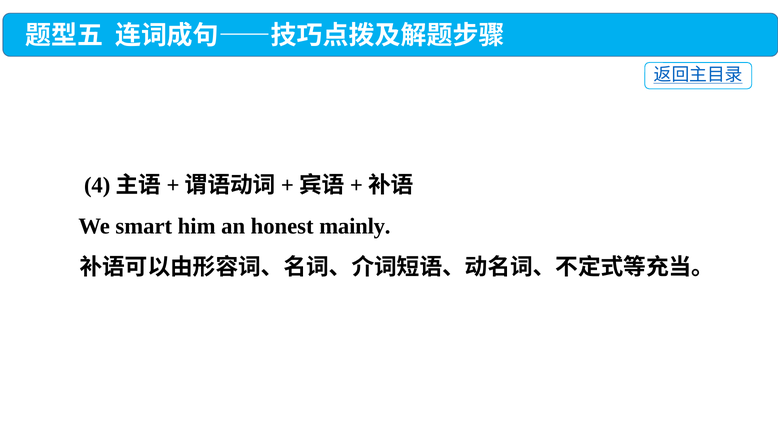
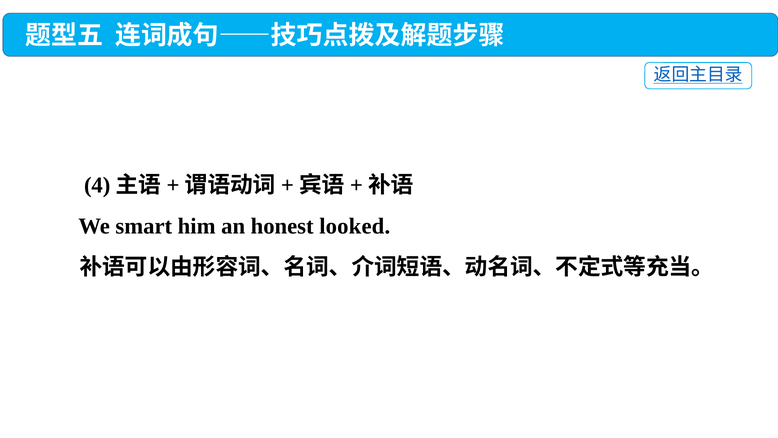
mainly: mainly -> looked
